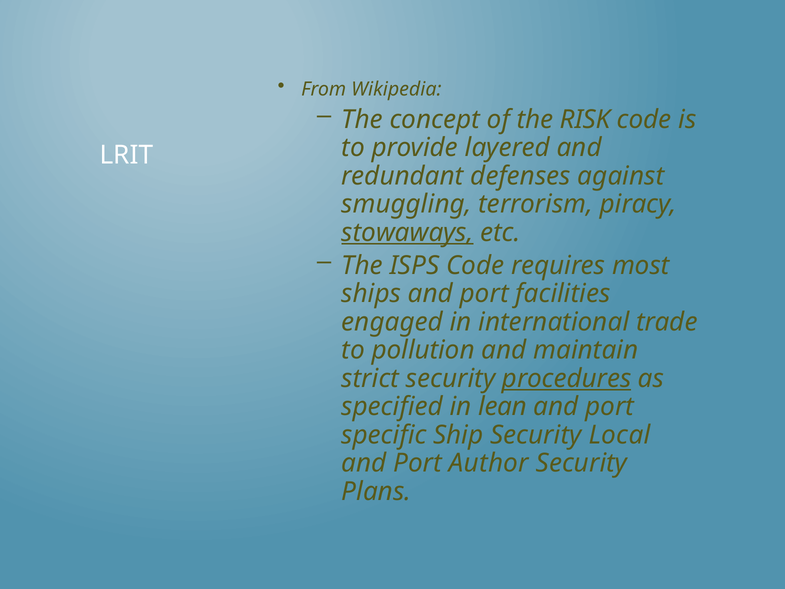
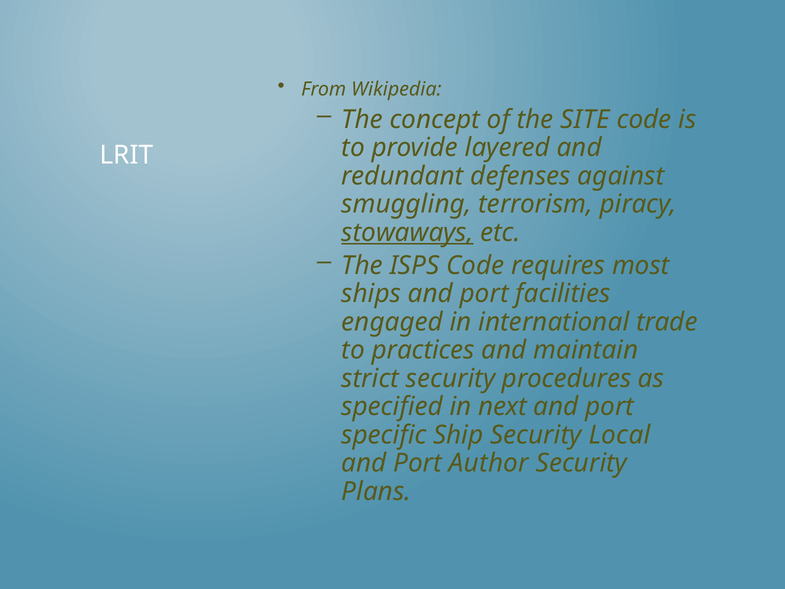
RISK: RISK -> SITE
pollution: pollution -> practices
procedures underline: present -> none
lean: lean -> next
